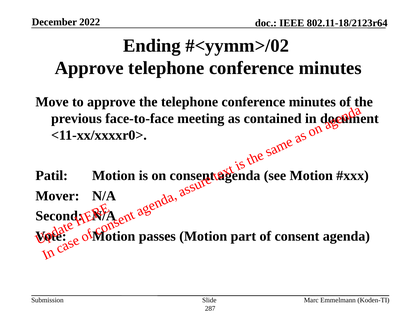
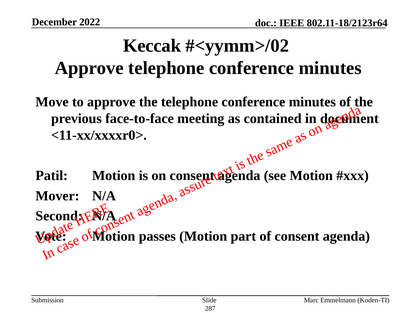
Ending: Ending -> Keccak
